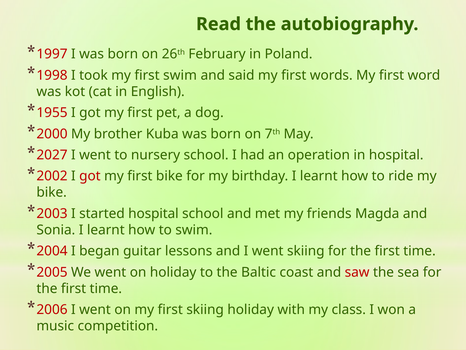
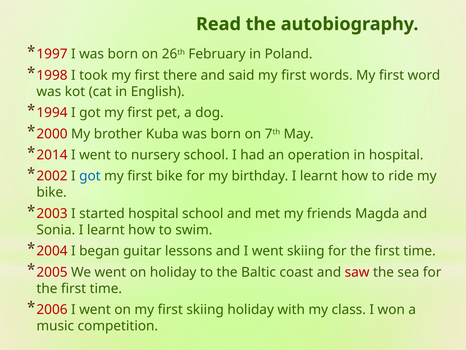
first swim: swim -> there
1955: 1955 -> 1994
2027: 2027 -> 2014
got at (90, 176) colour: red -> blue
